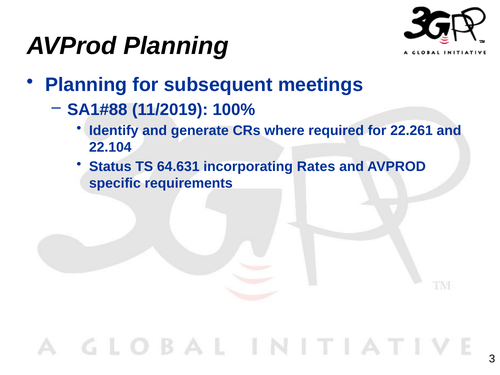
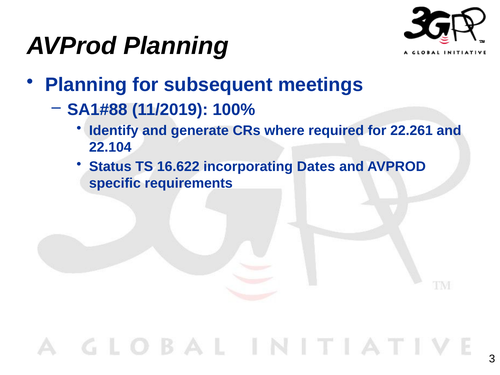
64.631: 64.631 -> 16.622
Rates: Rates -> Dates
